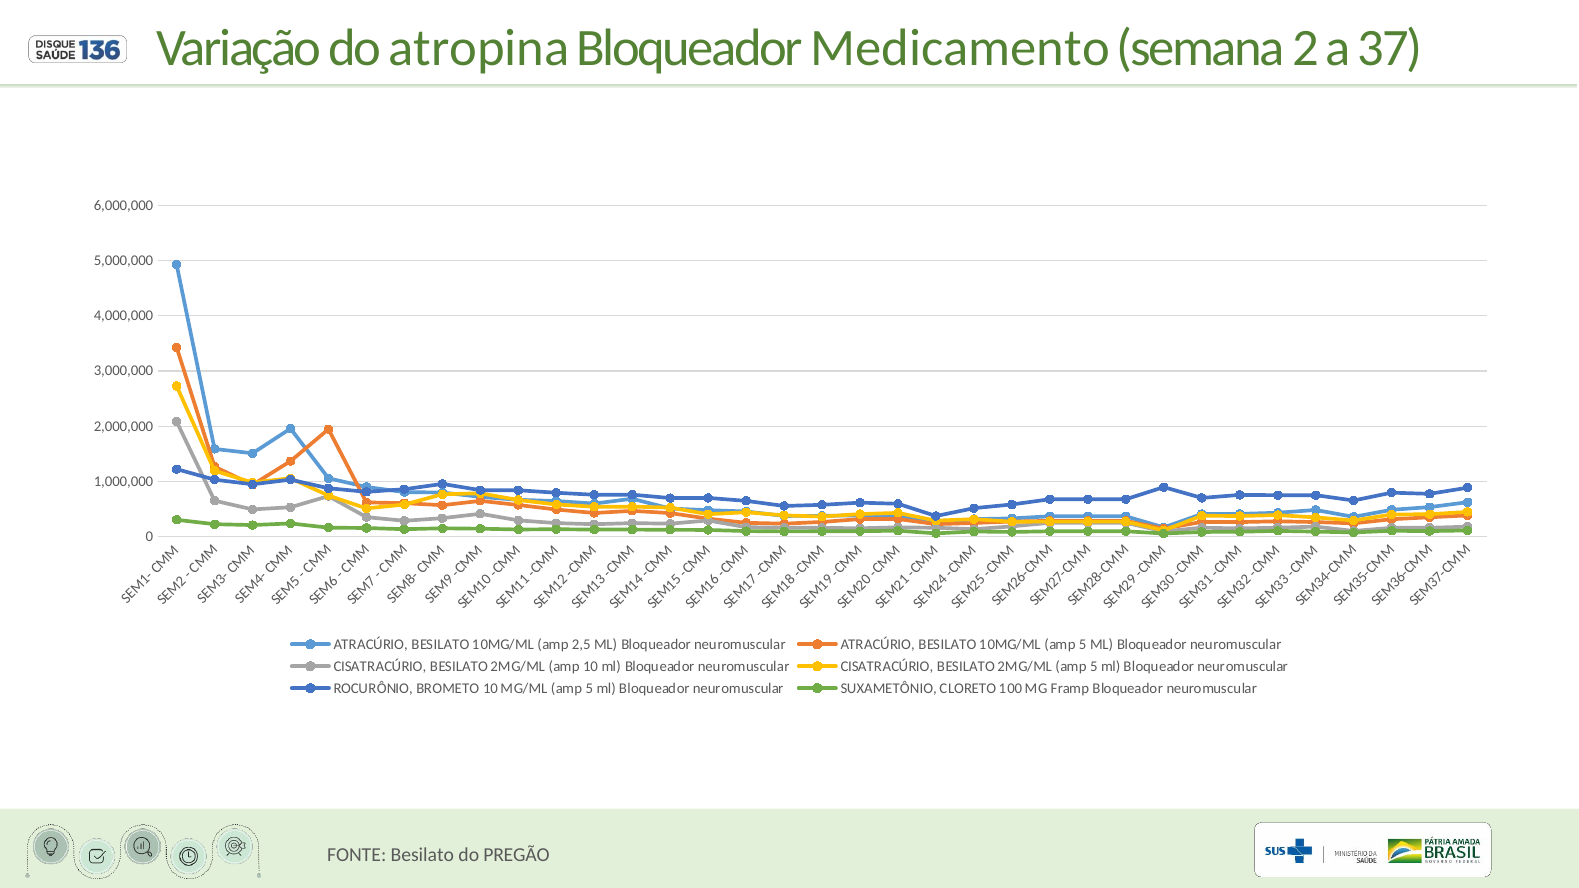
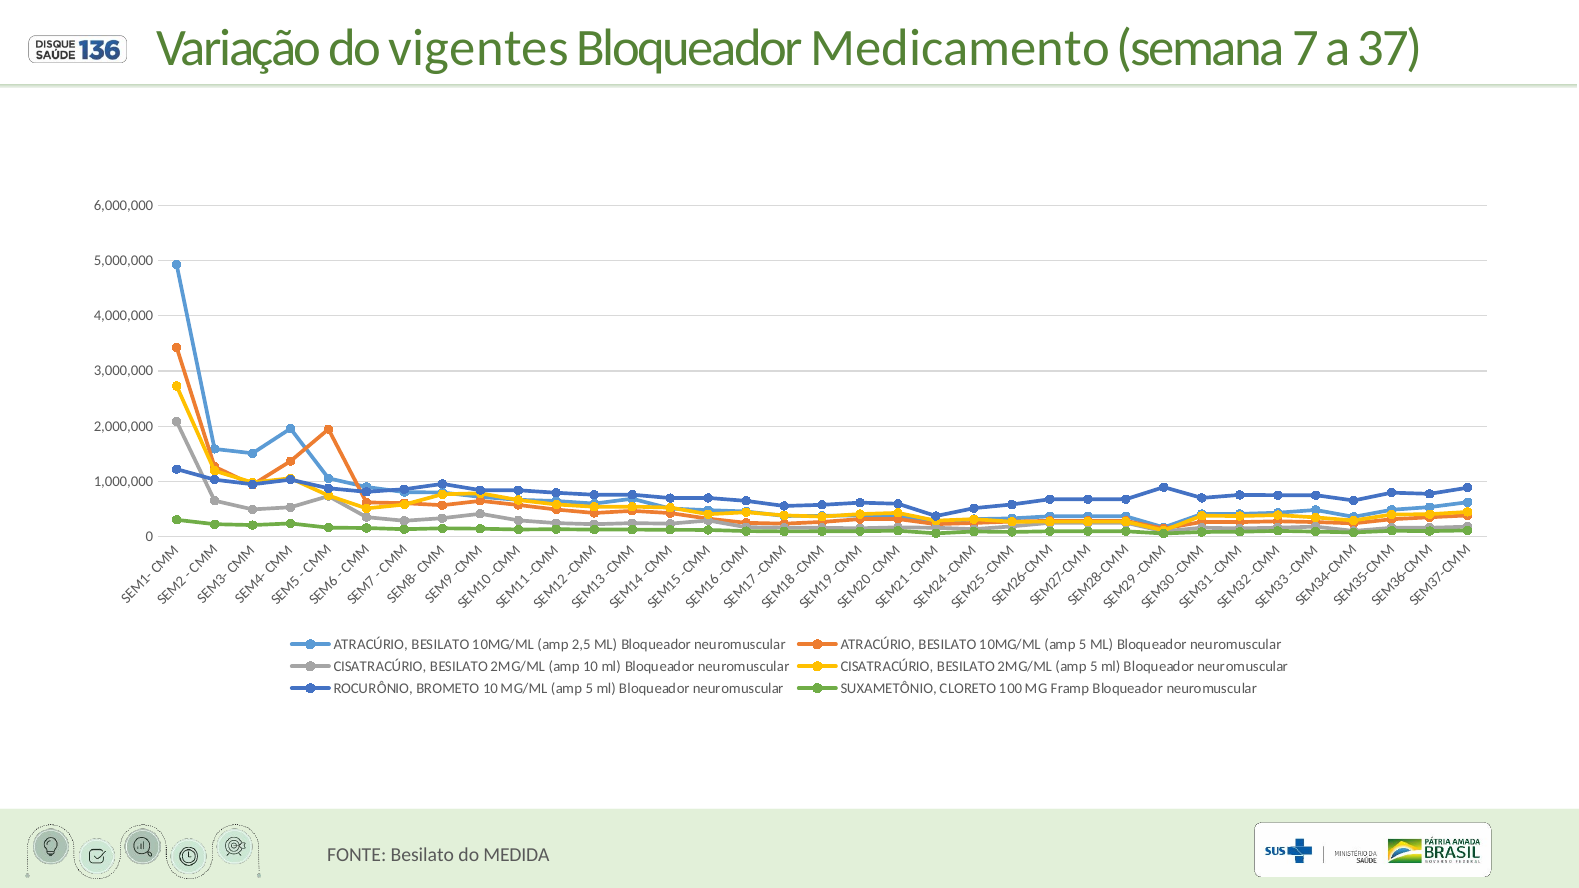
atropina: atropina -> vigentes
semana 2: 2 -> 7
PREGÃO: PREGÃO -> MEDIDA
